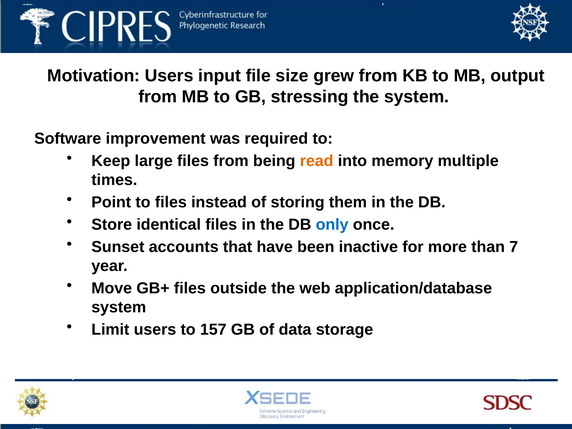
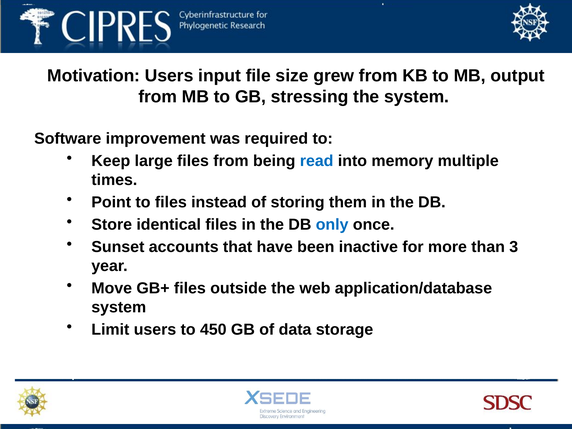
read colour: orange -> blue
7: 7 -> 3
157: 157 -> 450
